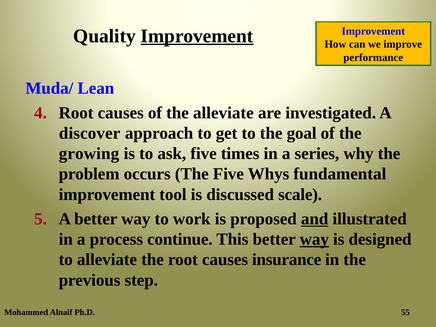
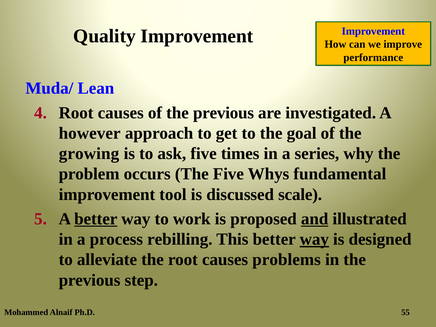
Improvement at (197, 36) underline: present -> none
of the alleviate: alleviate -> previous
discover: discover -> however
better at (96, 219) underline: none -> present
continue: continue -> rebilling
insurance: insurance -> problems
